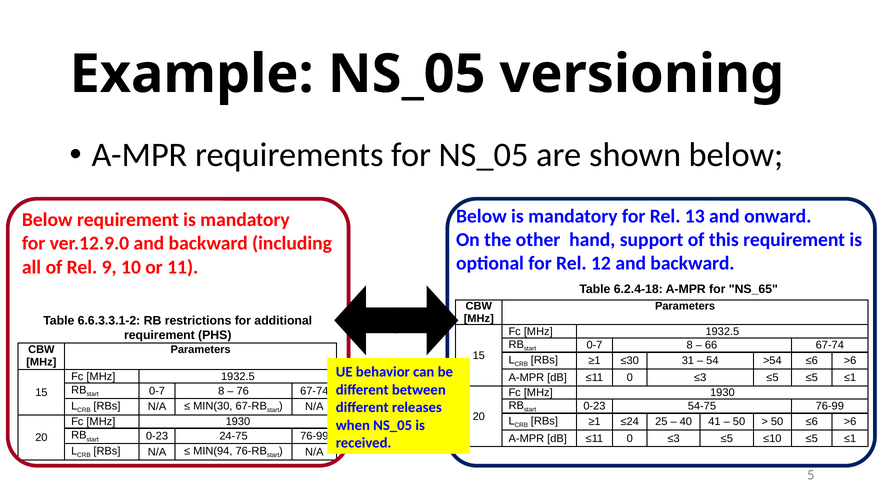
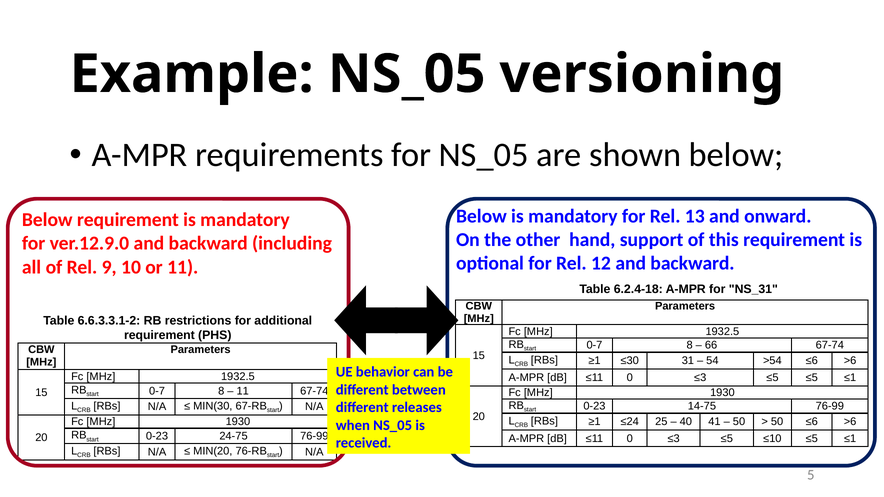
NS_65: NS_65 -> NS_31
76 at (243, 391): 76 -> 11
54-75: 54-75 -> 14-75
MIN(94: MIN(94 -> MIN(20
